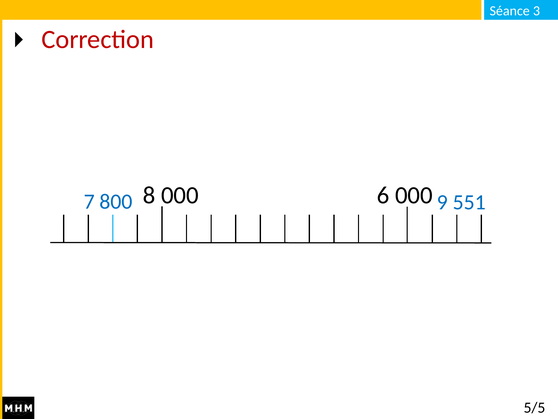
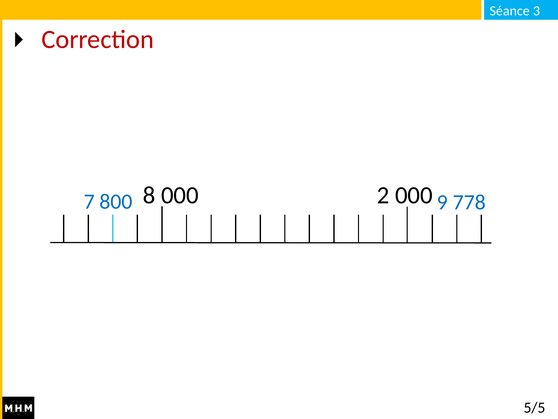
6: 6 -> 2
551: 551 -> 778
